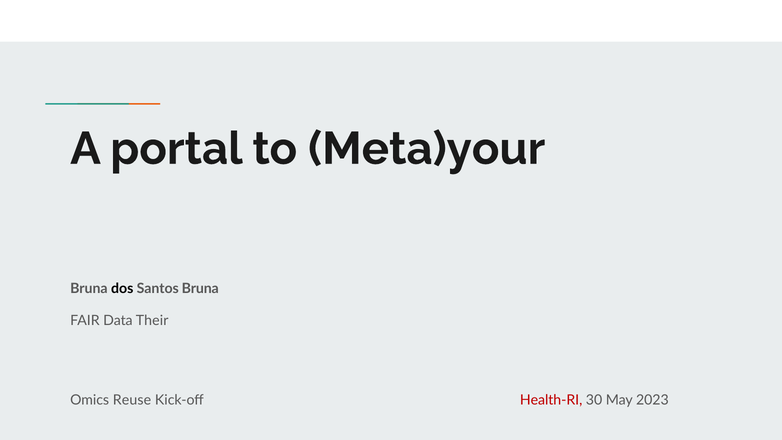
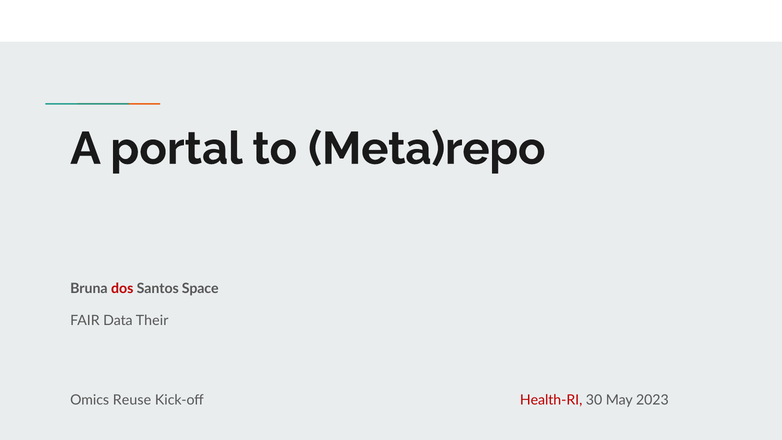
Meta)your: Meta)your -> Meta)repo
dos colour: black -> red
Santos Bruna: Bruna -> Space
